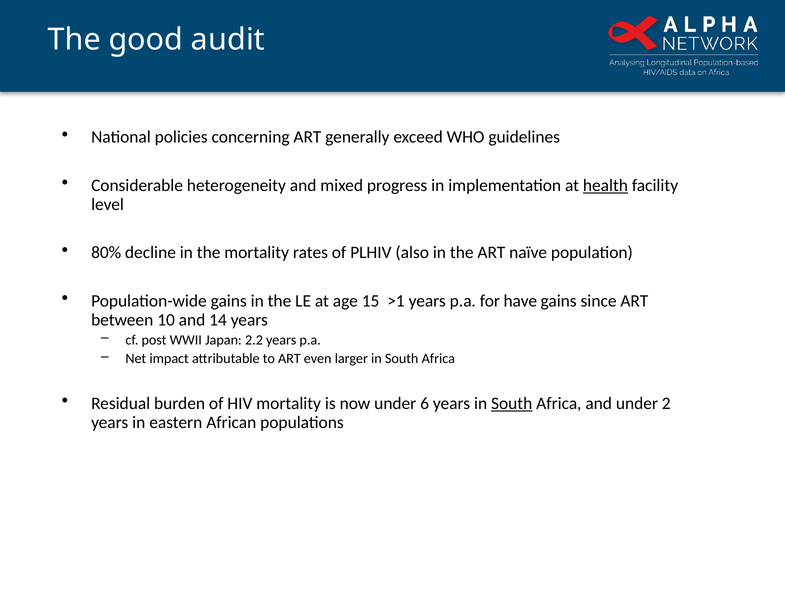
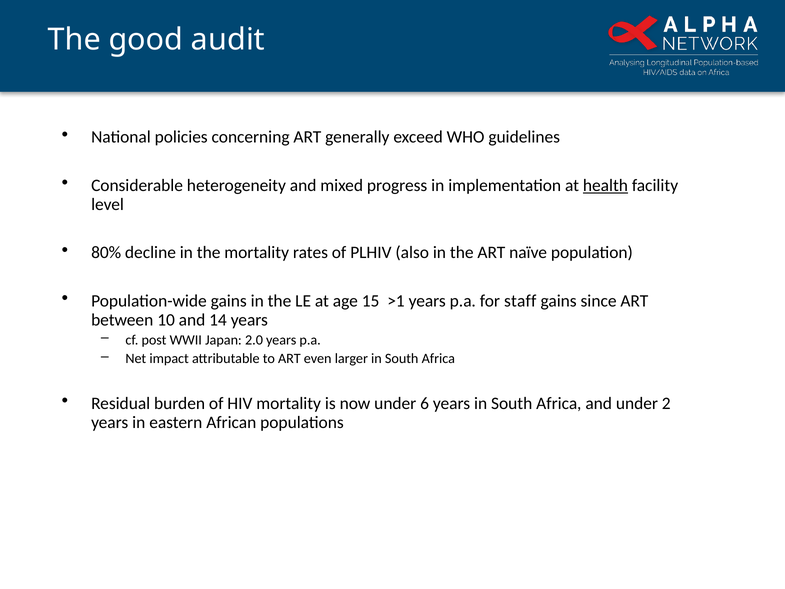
have: have -> staff
2.2: 2.2 -> 2.0
South at (512, 403) underline: present -> none
